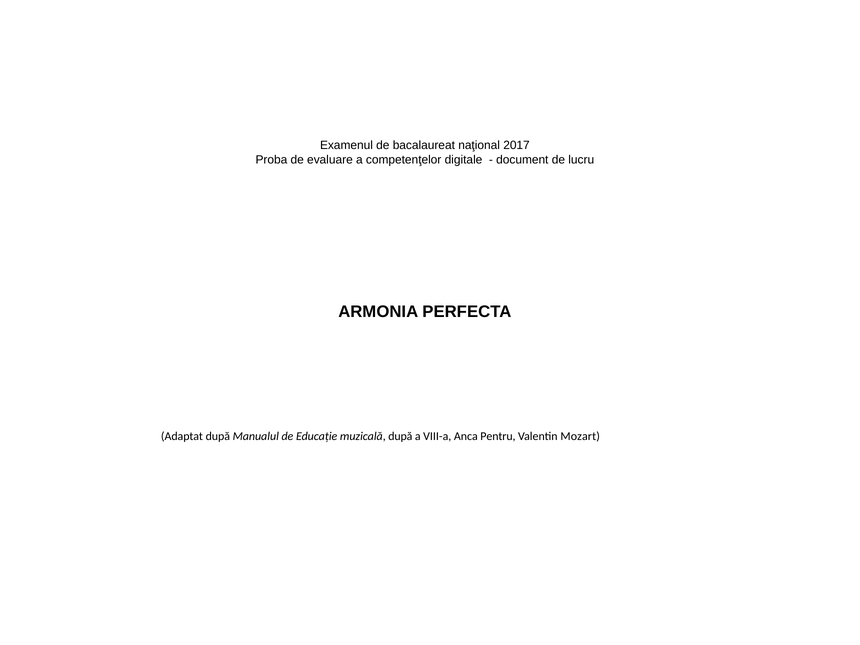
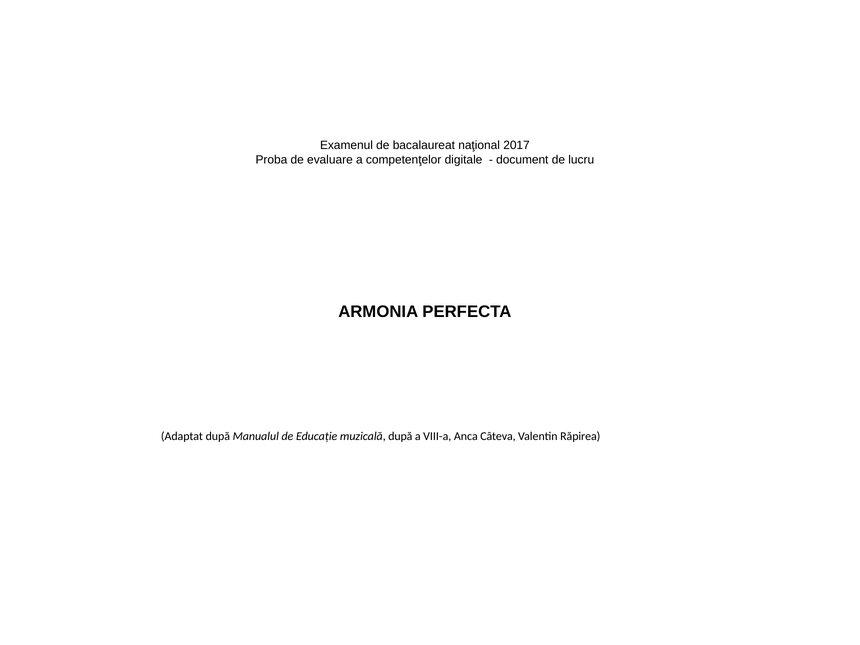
Pentru: Pentru -> Câteva
Mozart: Mozart -> Răpirea
